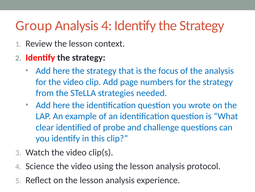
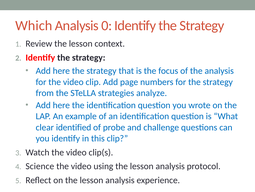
Group: Group -> Which
Analysis 4: 4 -> 0
needed: needed -> analyze
